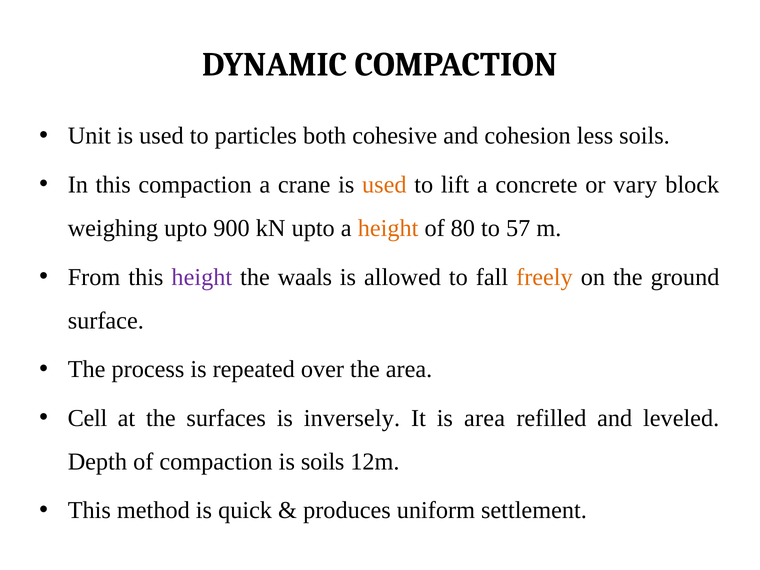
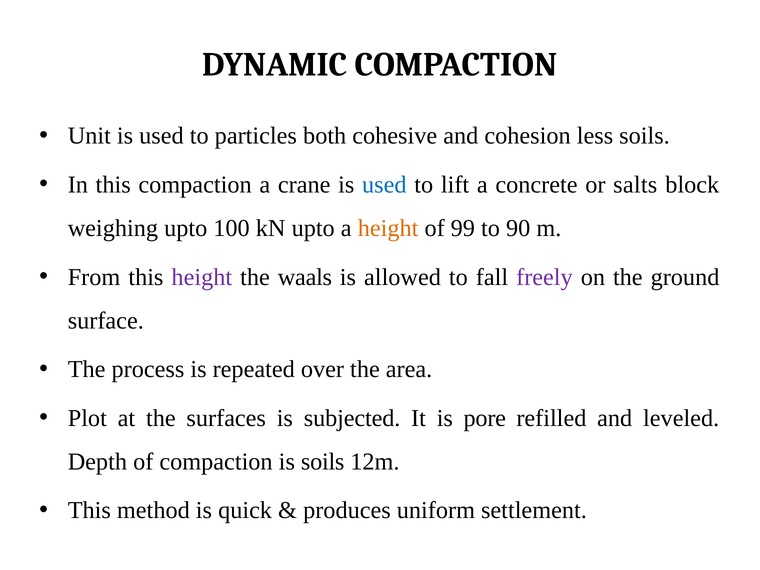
used at (384, 185) colour: orange -> blue
vary: vary -> salts
900: 900 -> 100
80: 80 -> 99
57: 57 -> 90
freely colour: orange -> purple
Cell: Cell -> Plot
inversely: inversely -> subjected
is area: area -> pore
